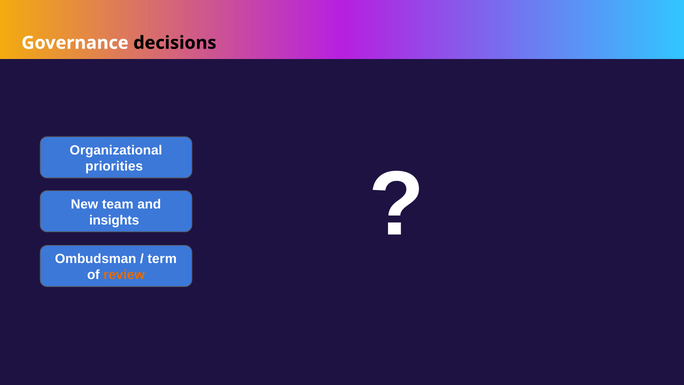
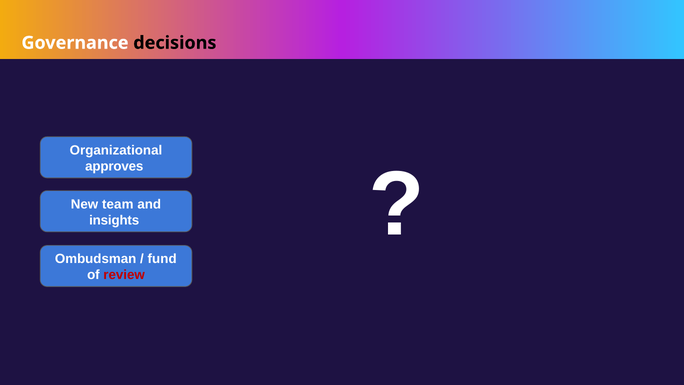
priorities: priorities -> approves
term: term -> fund
review colour: orange -> red
